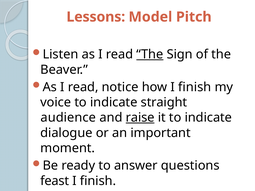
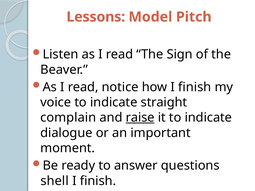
The at (150, 54) underline: present -> none
audience: audience -> complain
feast: feast -> shell
